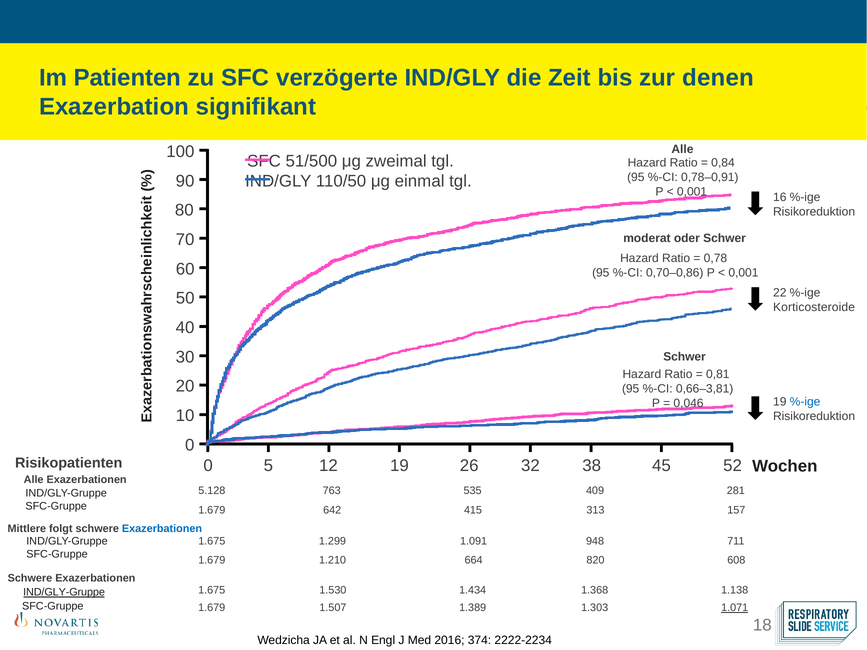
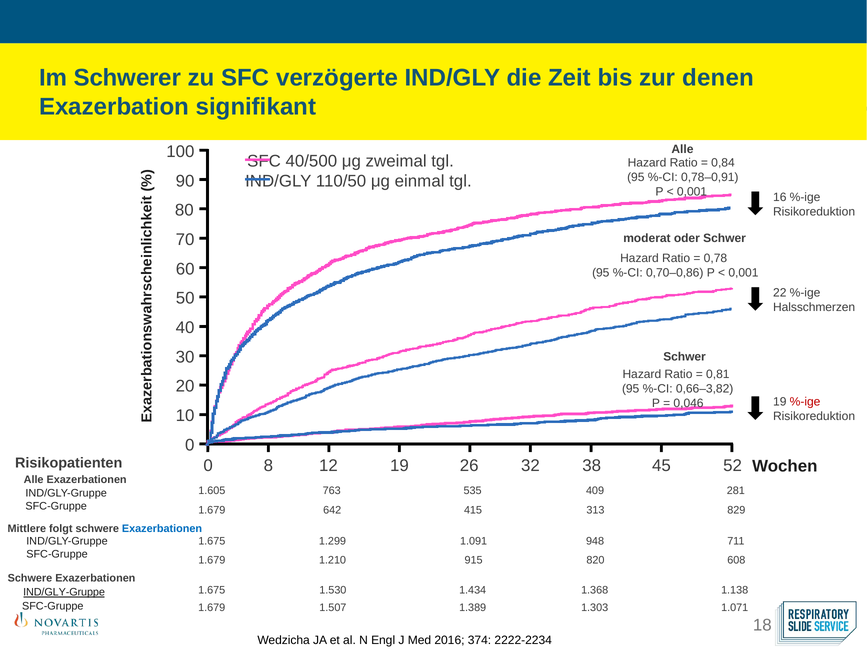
Patienten: Patienten -> Schwerer
51/500: 51/500 -> 40/500
Korticosteroide: Korticosteroide -> Halsschmerzen
0,66–3,81: 0,66–3,81 -> 0,66–3,82
%-ige at (805, 402) colour: blue -> red
5: 5 -> 8
5.128: 5.128 -> 1.605
157: 157 -> 829
664: 664 -> 915
1.071 underline: present -> none
